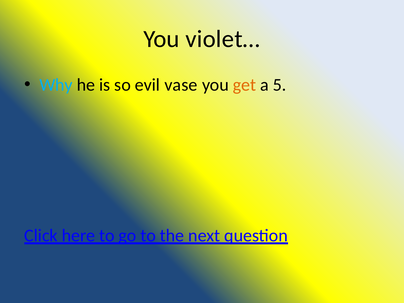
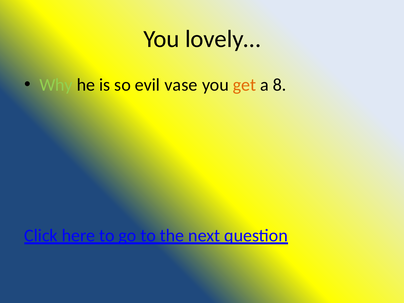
violet…: violet… -> lovely…
Why colour: light blue -> light green
5: 5 -> 8
